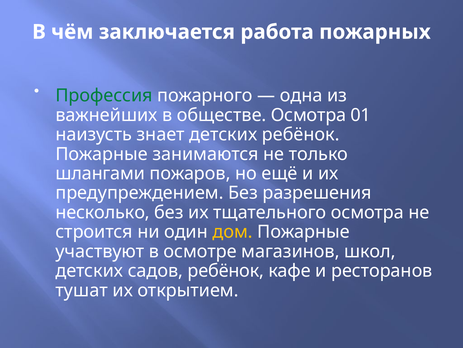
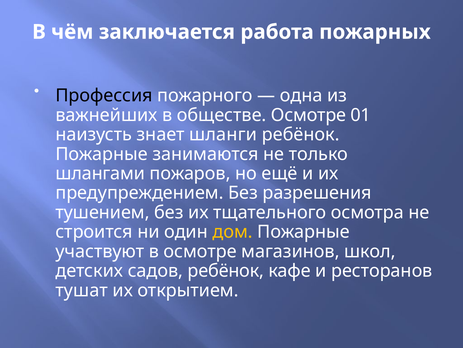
Профессия colour: green -> black
обществе Осмотра: Осмотра -> Осмотре
знает детских: детских -> шланги
несколько: несколько -> тушением
